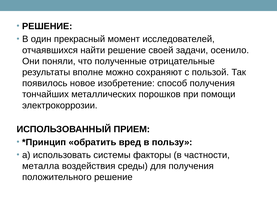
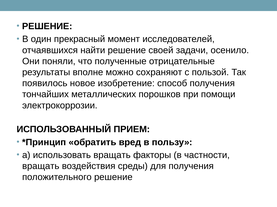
использовать системы: системы -> вращать
металла at (41, 167): металла -> вращать
